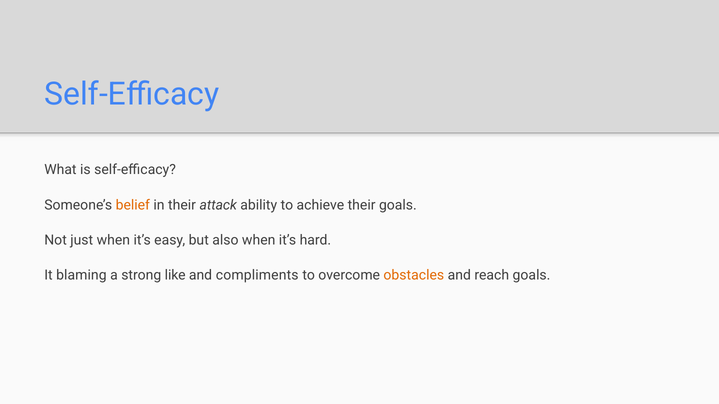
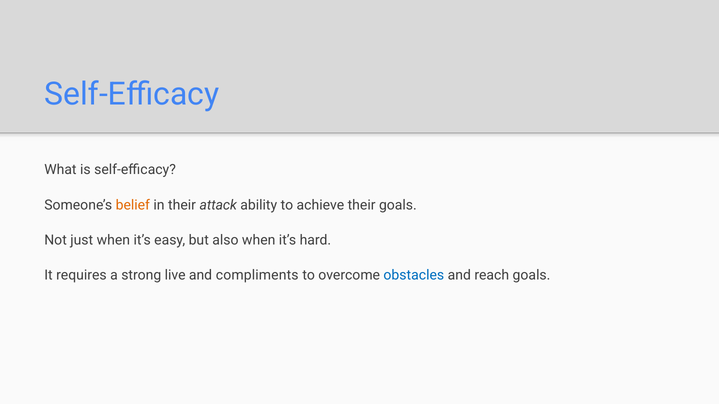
blaming: blaming -> requires
like: like -> live
obstacles colour: orange -> blue
